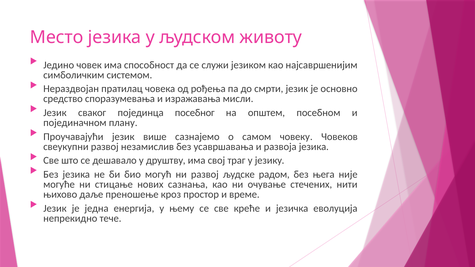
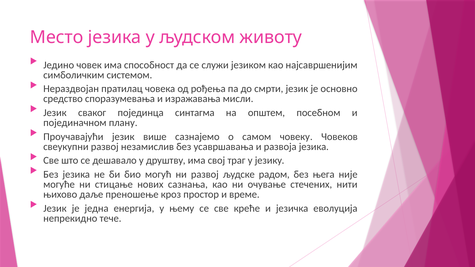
посебног: посебног -> синтагма
